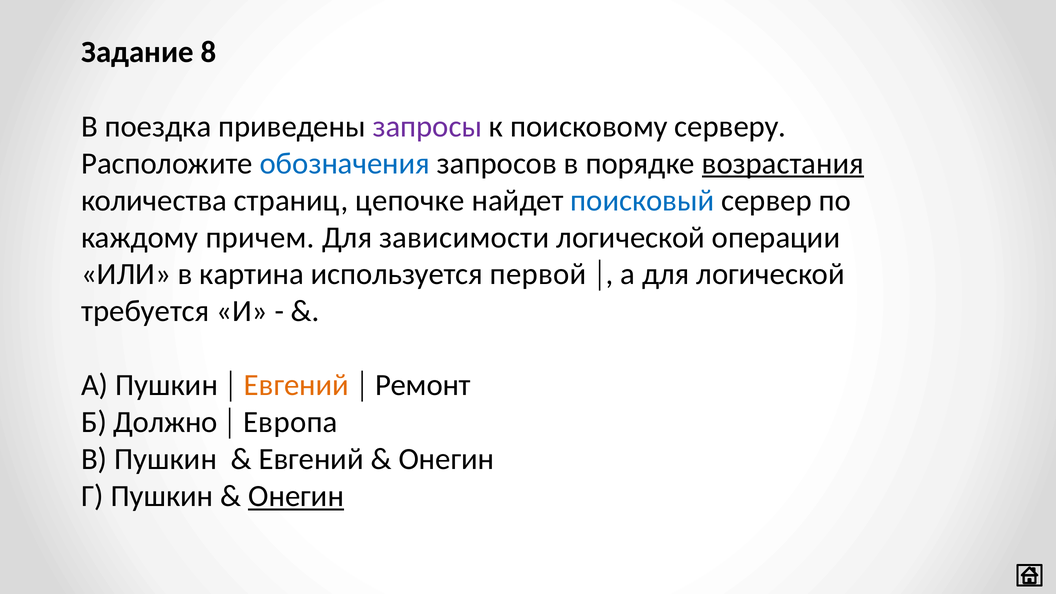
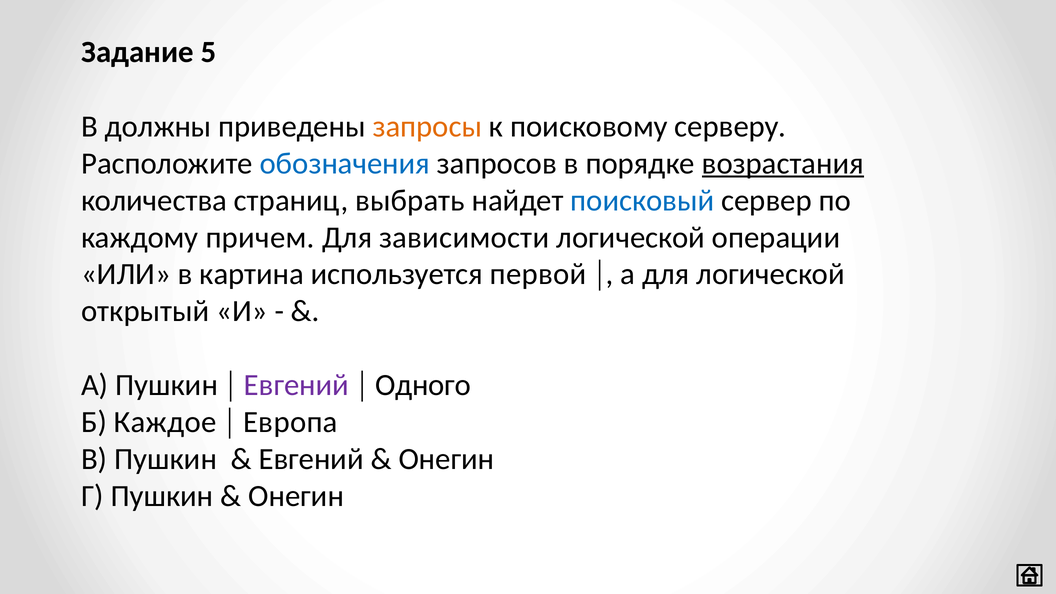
8: 8 -> 5
поездка: поездка -> должны
запросы colour: purple -> orange
цепочке: цепочке -> выбрать
требуется: требуется -> открытый
Евгений at (297, 385) colour: orange -> purple
Ремонт: Ремонт -> Одного
Должно: Должно -> Каждое
Онегин at (296, 496) underline: present -> none
